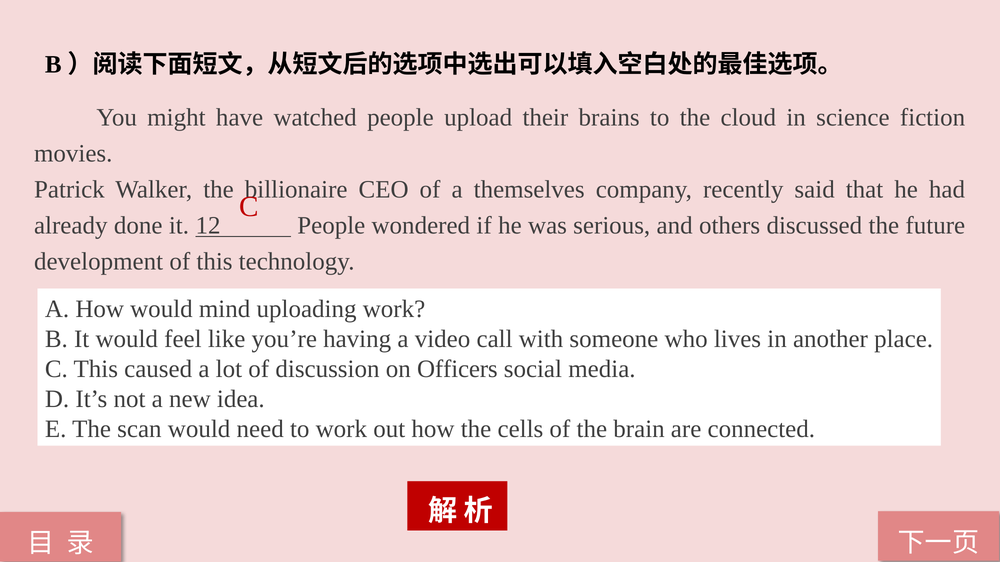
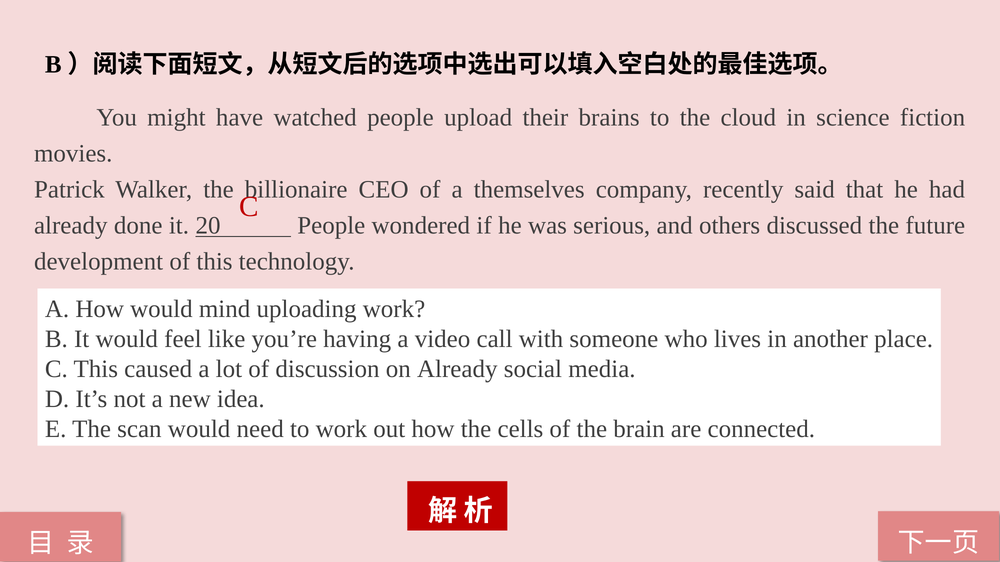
12: 12 -> 20
on Officers: Officers -> Already
